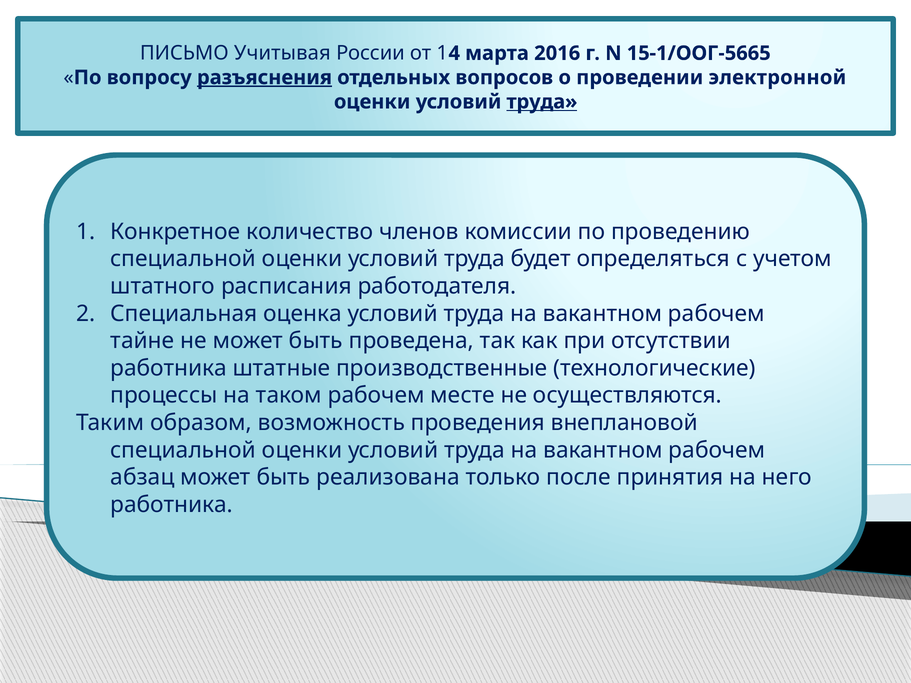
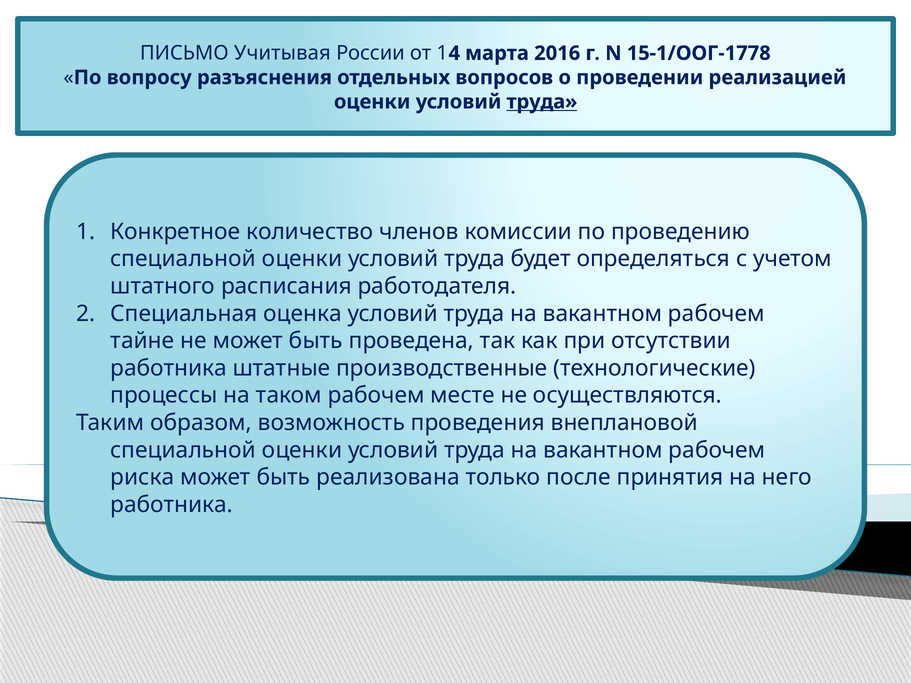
15-1/ООГ-5665: 15-1/ООГ-5665 -> 15-1/ООГ-1778
разъяснения underline: present -> none
электронной: электронной -> реализацией
абзац: абзац -> риска
